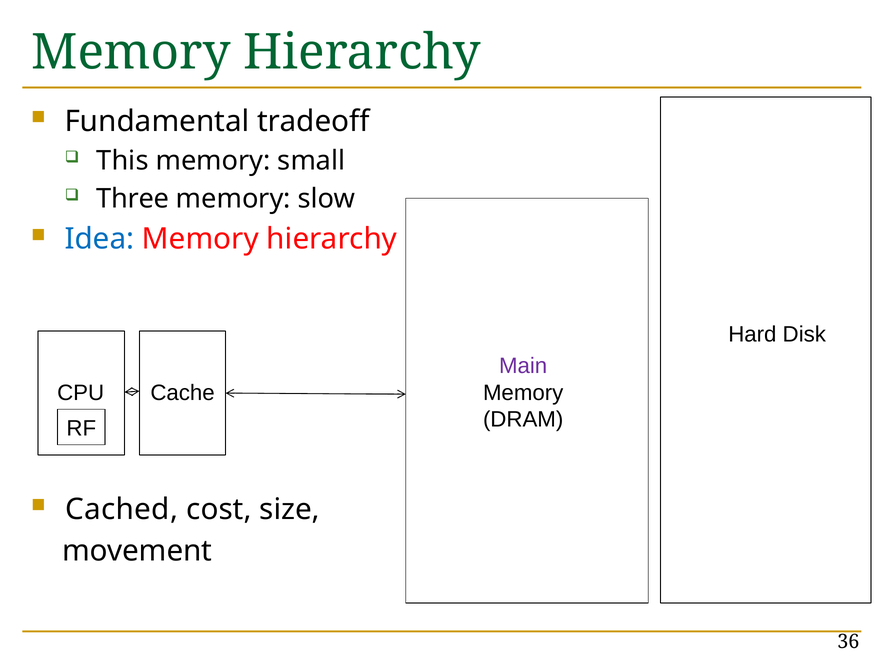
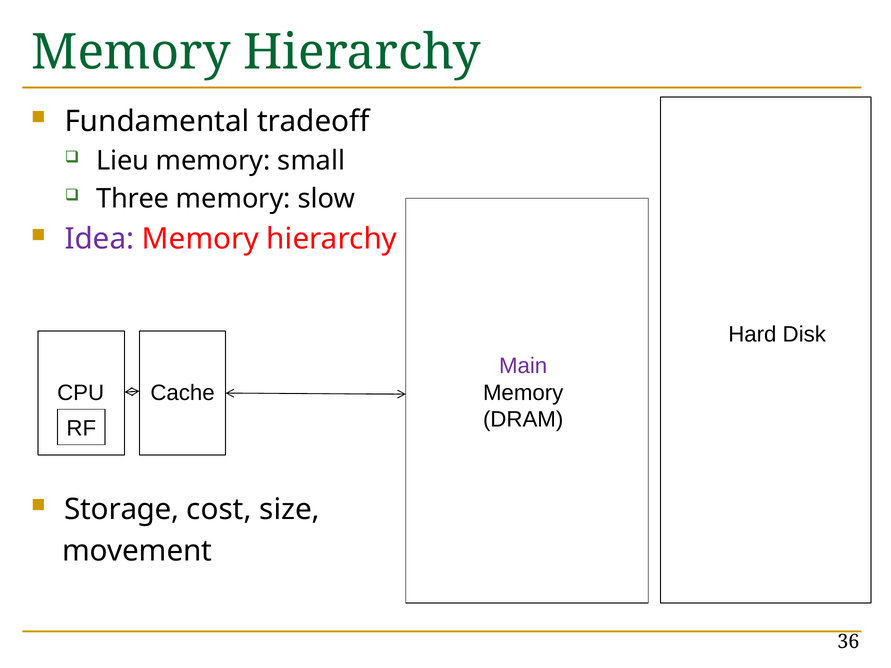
This: This -> Lieu
Idea colour: blue -> purple
Cached: Cached -> Storage
